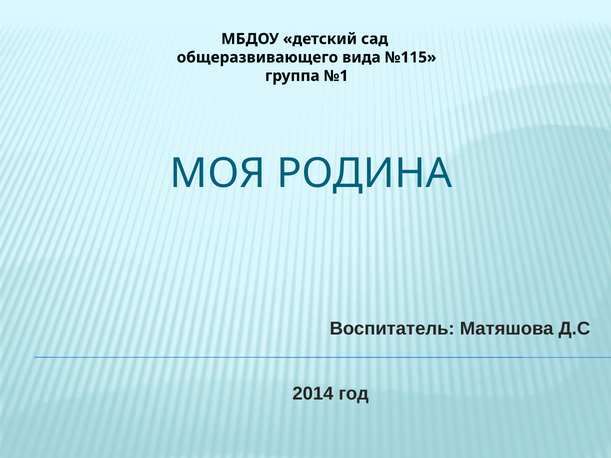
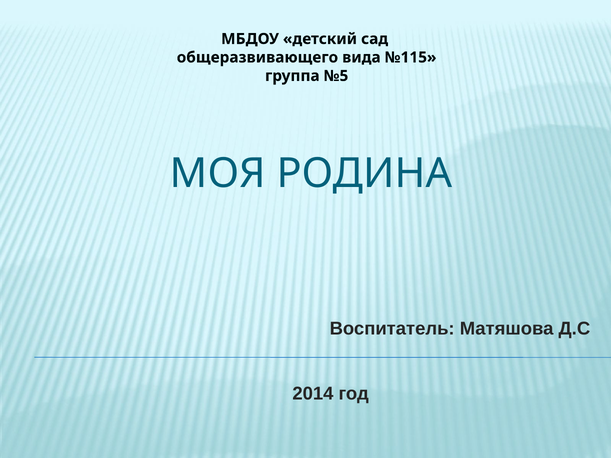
№1: №1 -> №5
